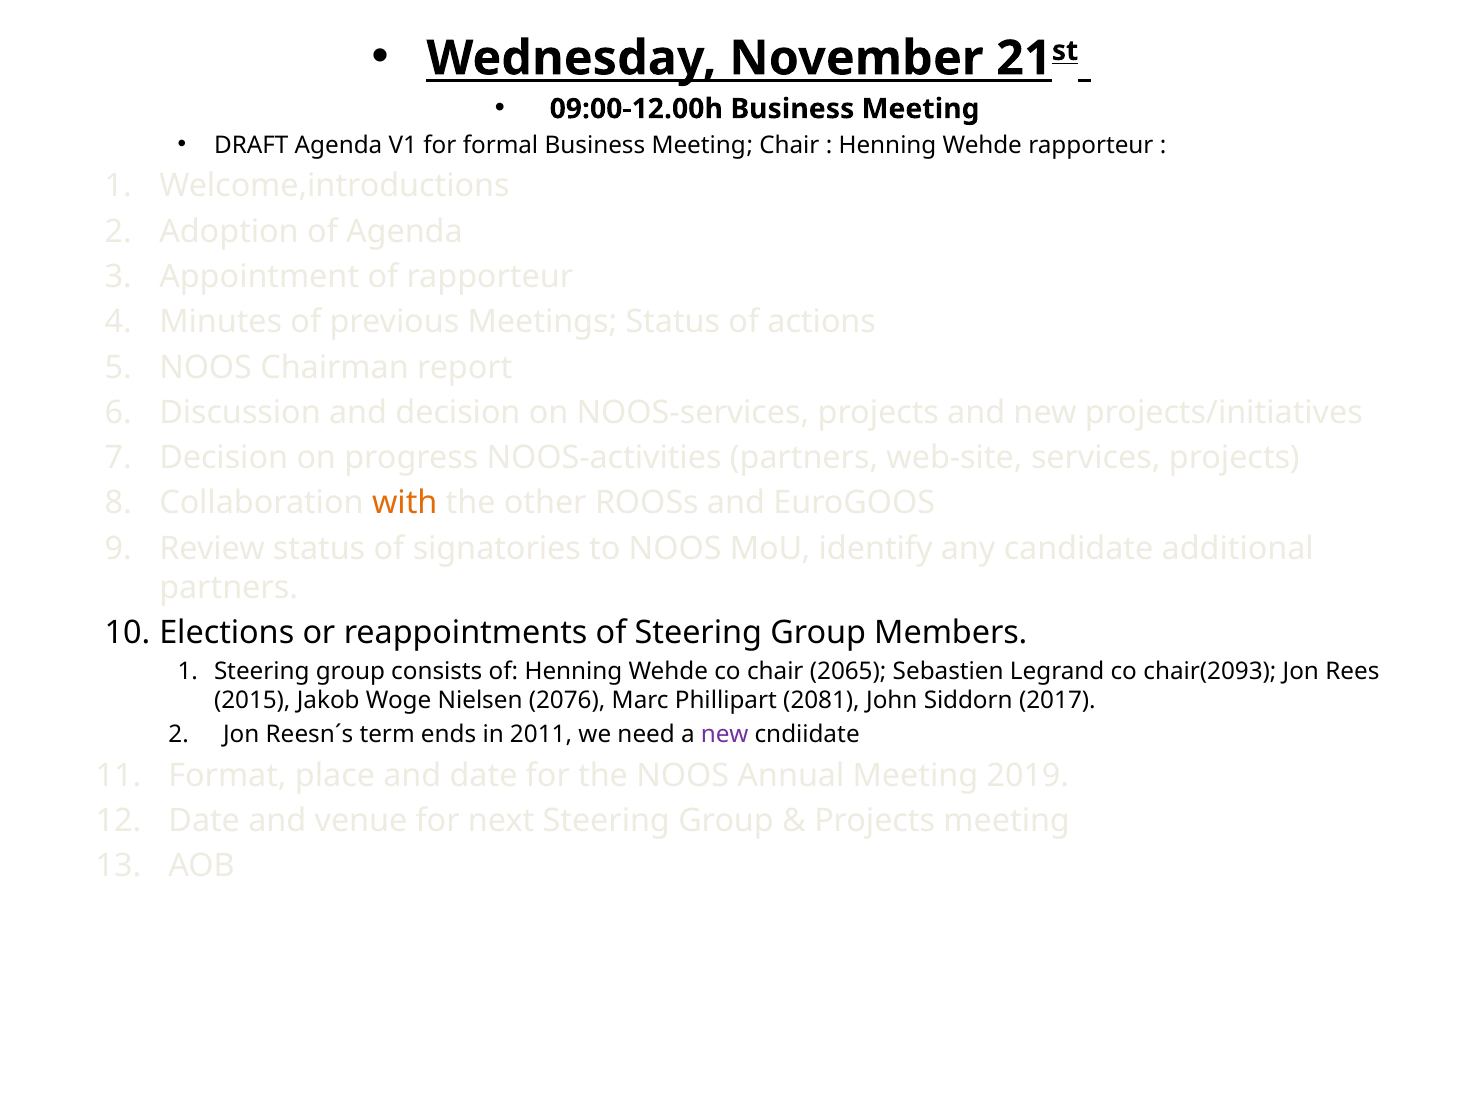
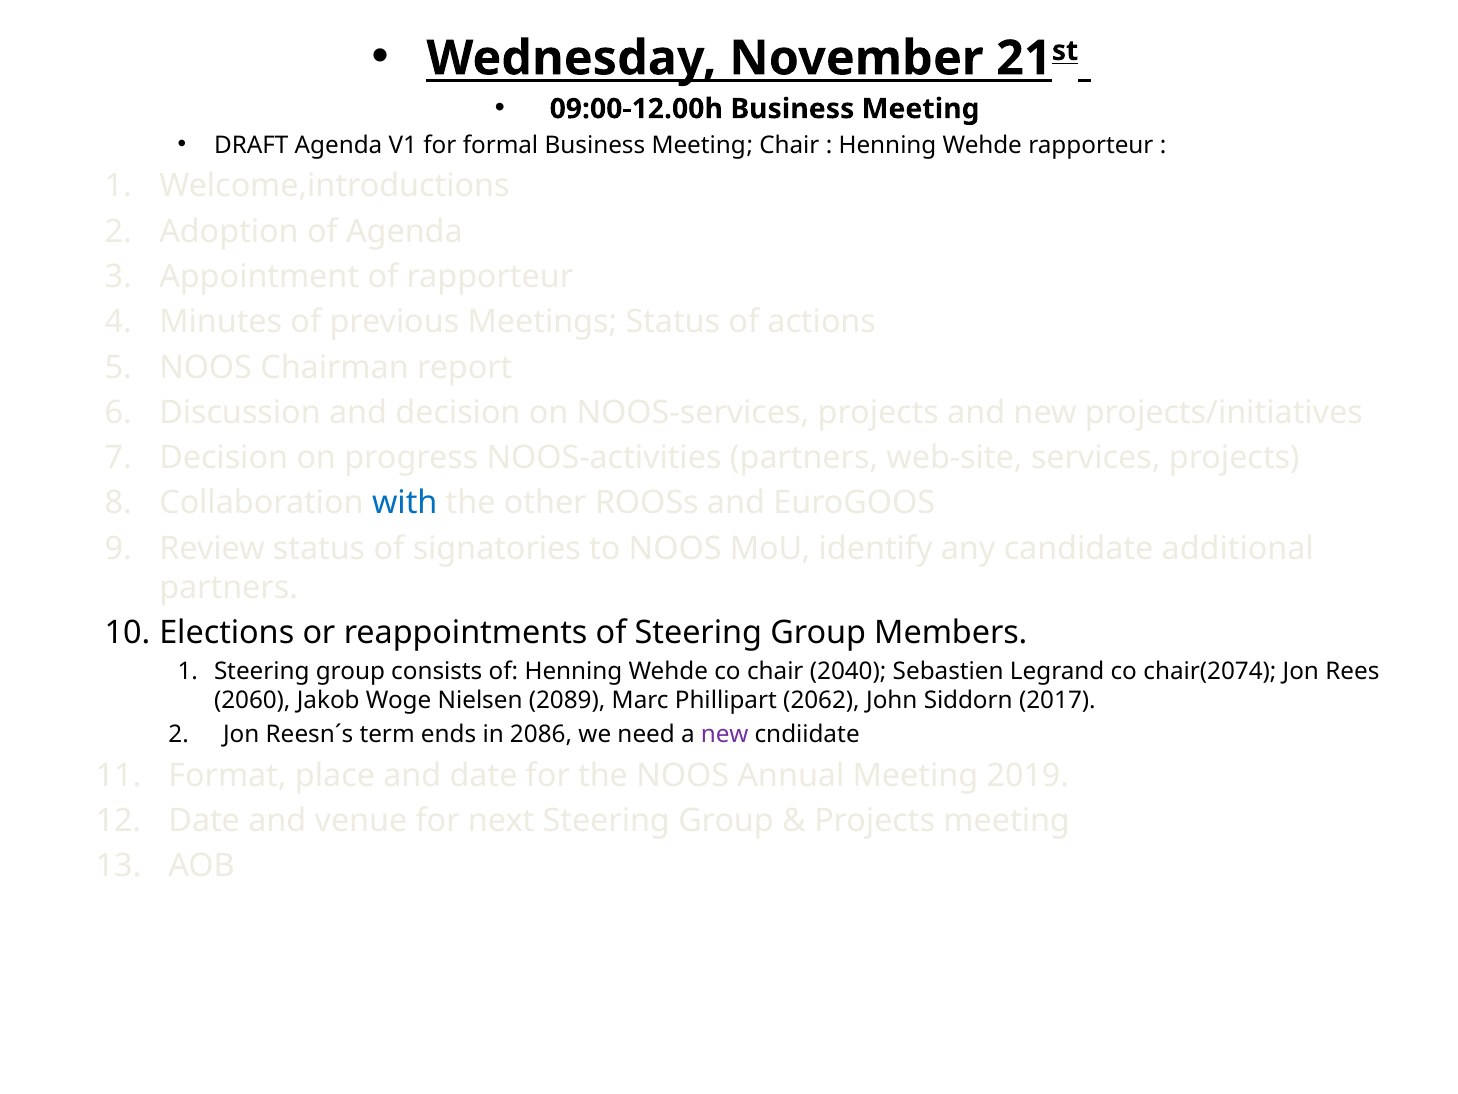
with colour: orange -> blue
2065: 2065 -> 2040
chair(2093: chair(2093 -> chair(2074
2015: 2015 -> 2060
2076: 2076 -> 2089
2081: 2081 -> 2062
2011: 2011 -> 2086
